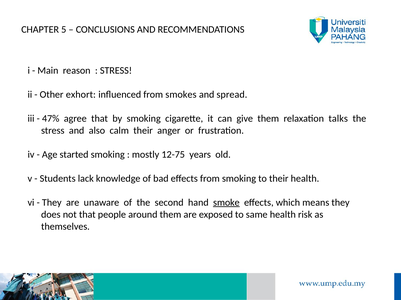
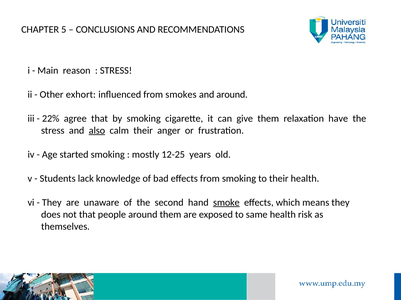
and spread: spread -> around
47%: 47% -> 22%
talks: talks -> have
also underline: none -> present
12-75: 12-75 -> 12-25
